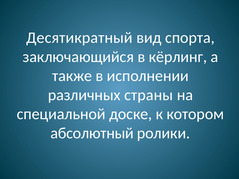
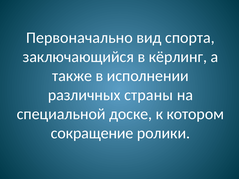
Десятикратный: Десятикратный -> Первоначально
абсолютный: абсолютный -> сокращение
